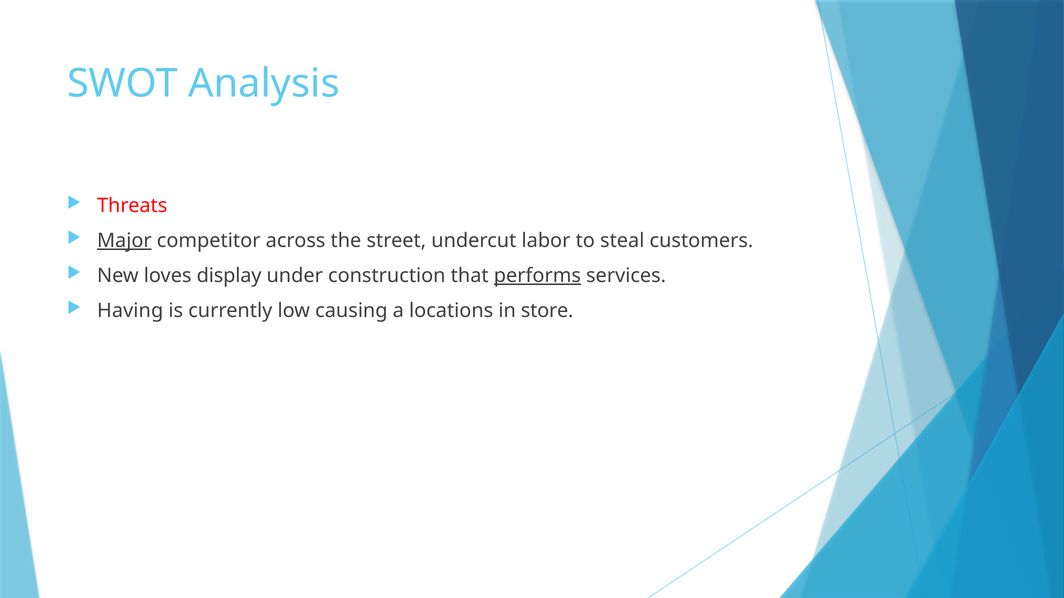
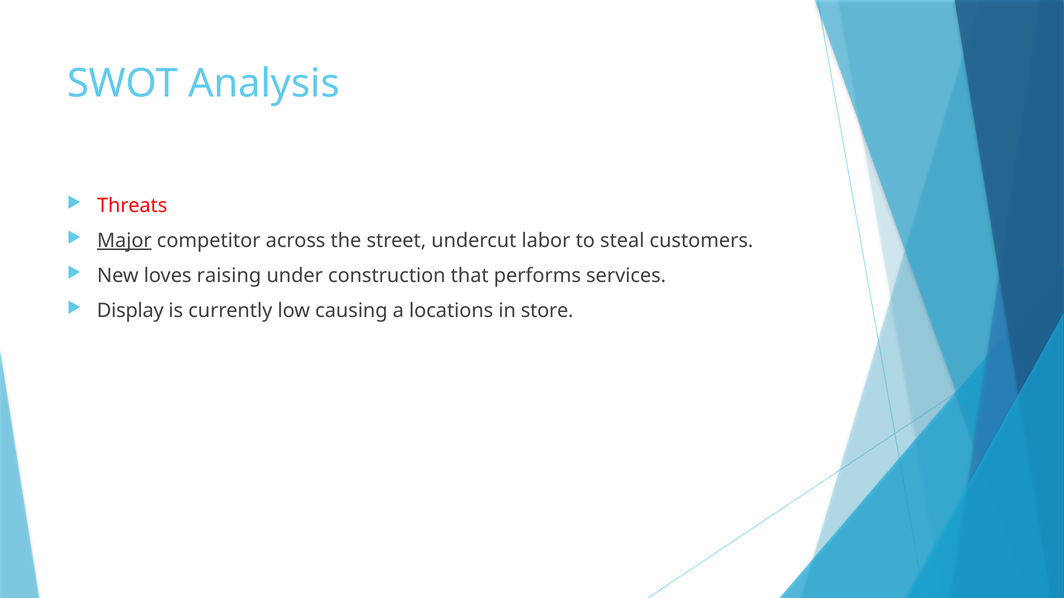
display: display -> raising
performs underline: present -> none
Having: Having -> Display
